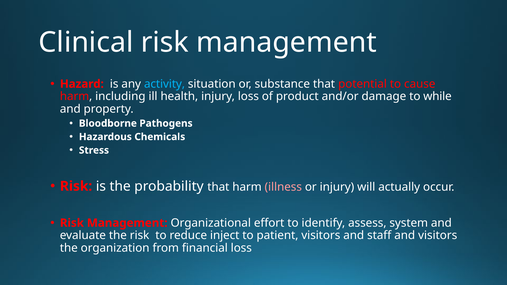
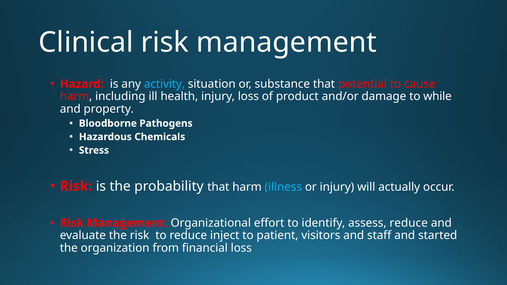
illness colour: pink -> light blue
assess system: system -> reduce
and visitors: visitors -> started
